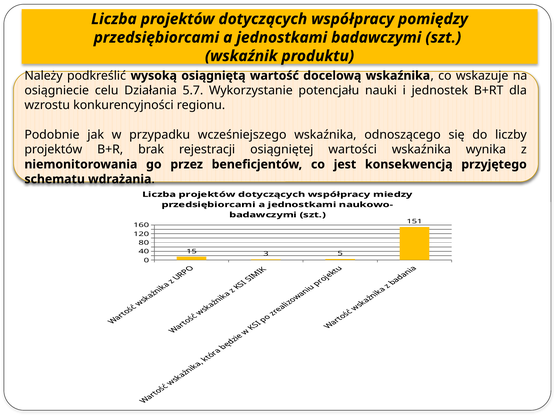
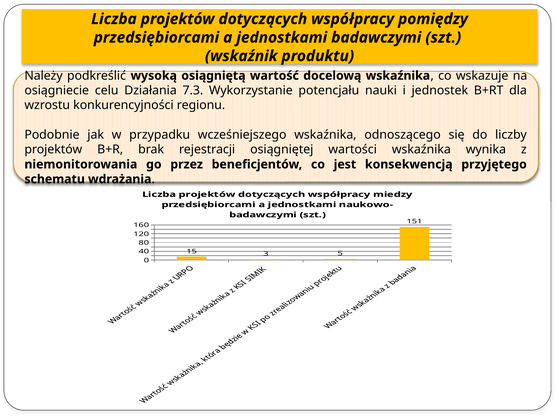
5.7: 5.7 -> 7.3
